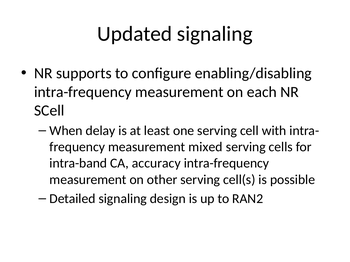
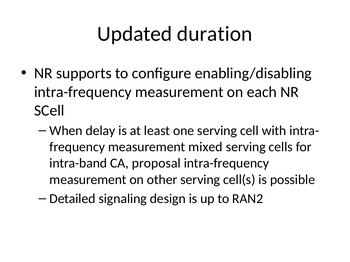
Updated signaling: signaling -> duration
accuracy: accuracy -> proposal
